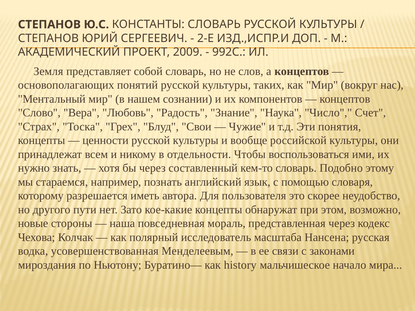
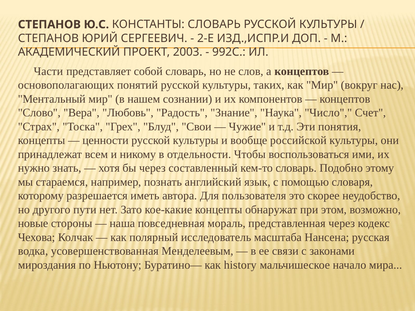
2009: 2009 -> 2003
Земля: Земля -> Части
